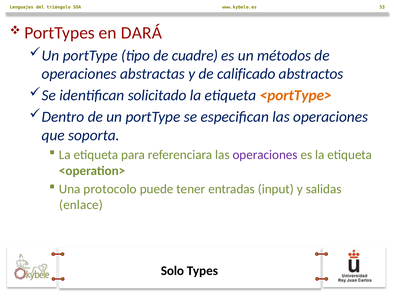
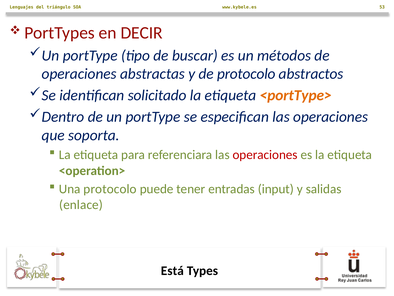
DARÁ: DARÁ -> DECIR
cuadre: cuadre -> buscar
de calificado: calificado -> protocolo
operaciones at (265, 155) colour: purple -> red
Solo: Solo -> Está
